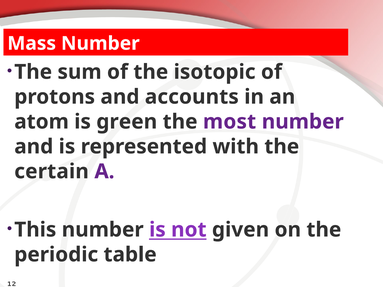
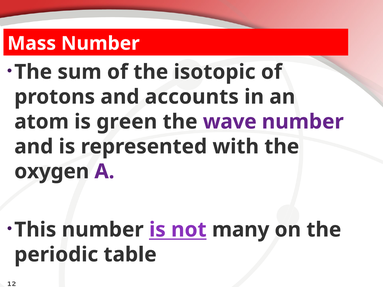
most: most -> wave
certain: certain -> oxygen
given: given -> many
